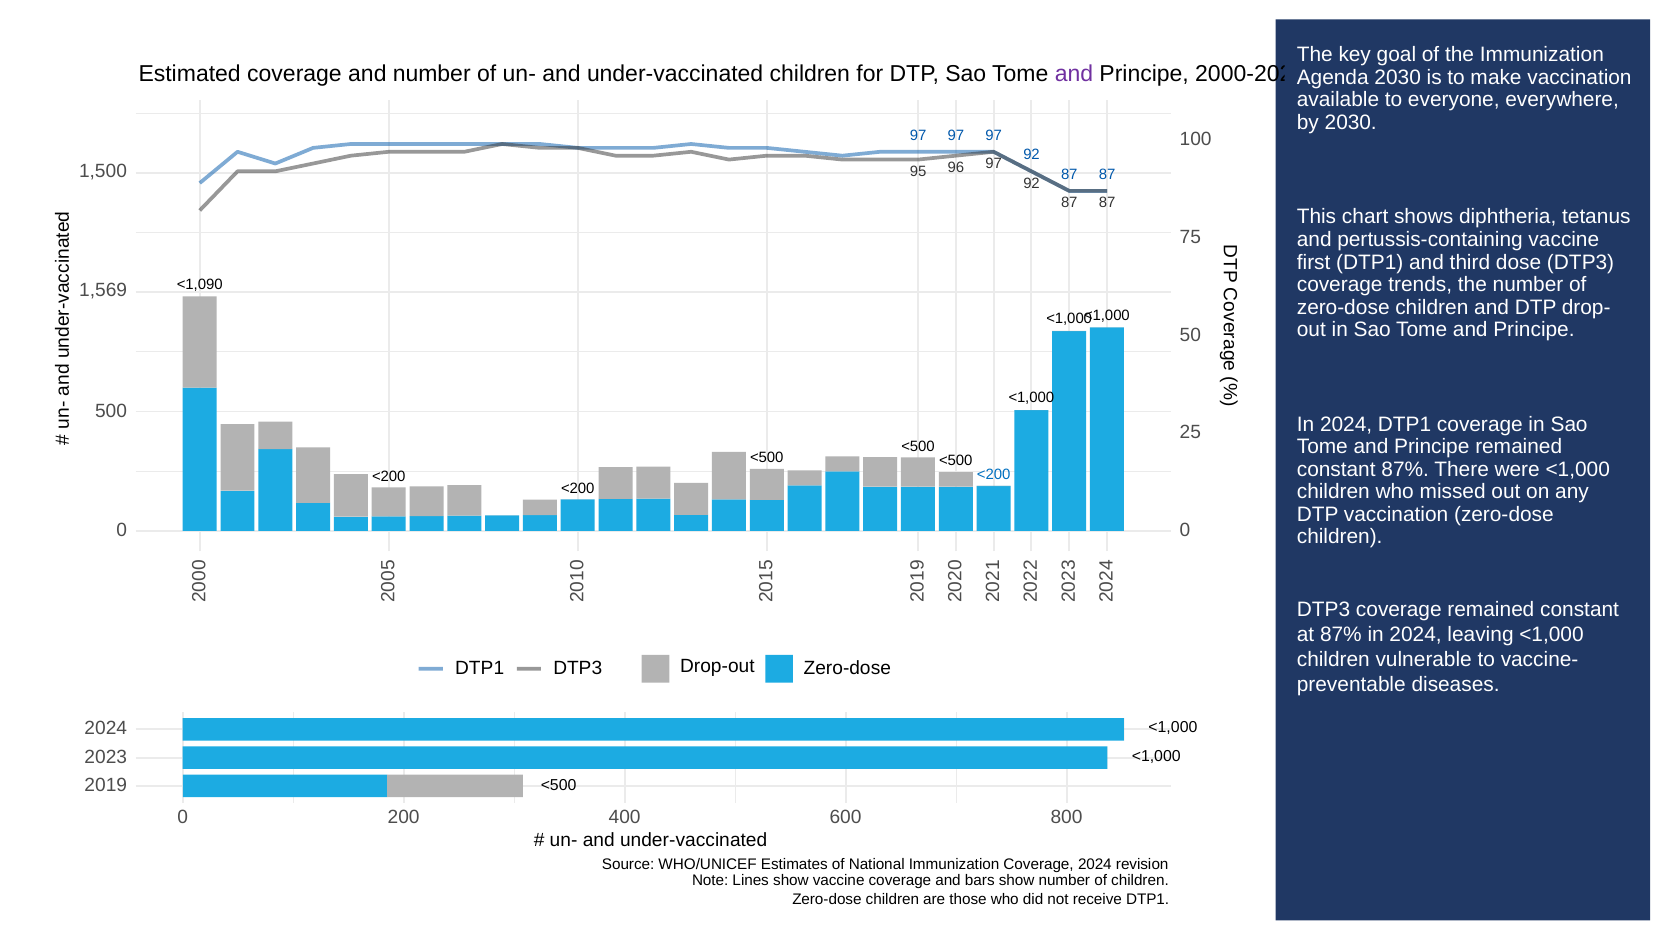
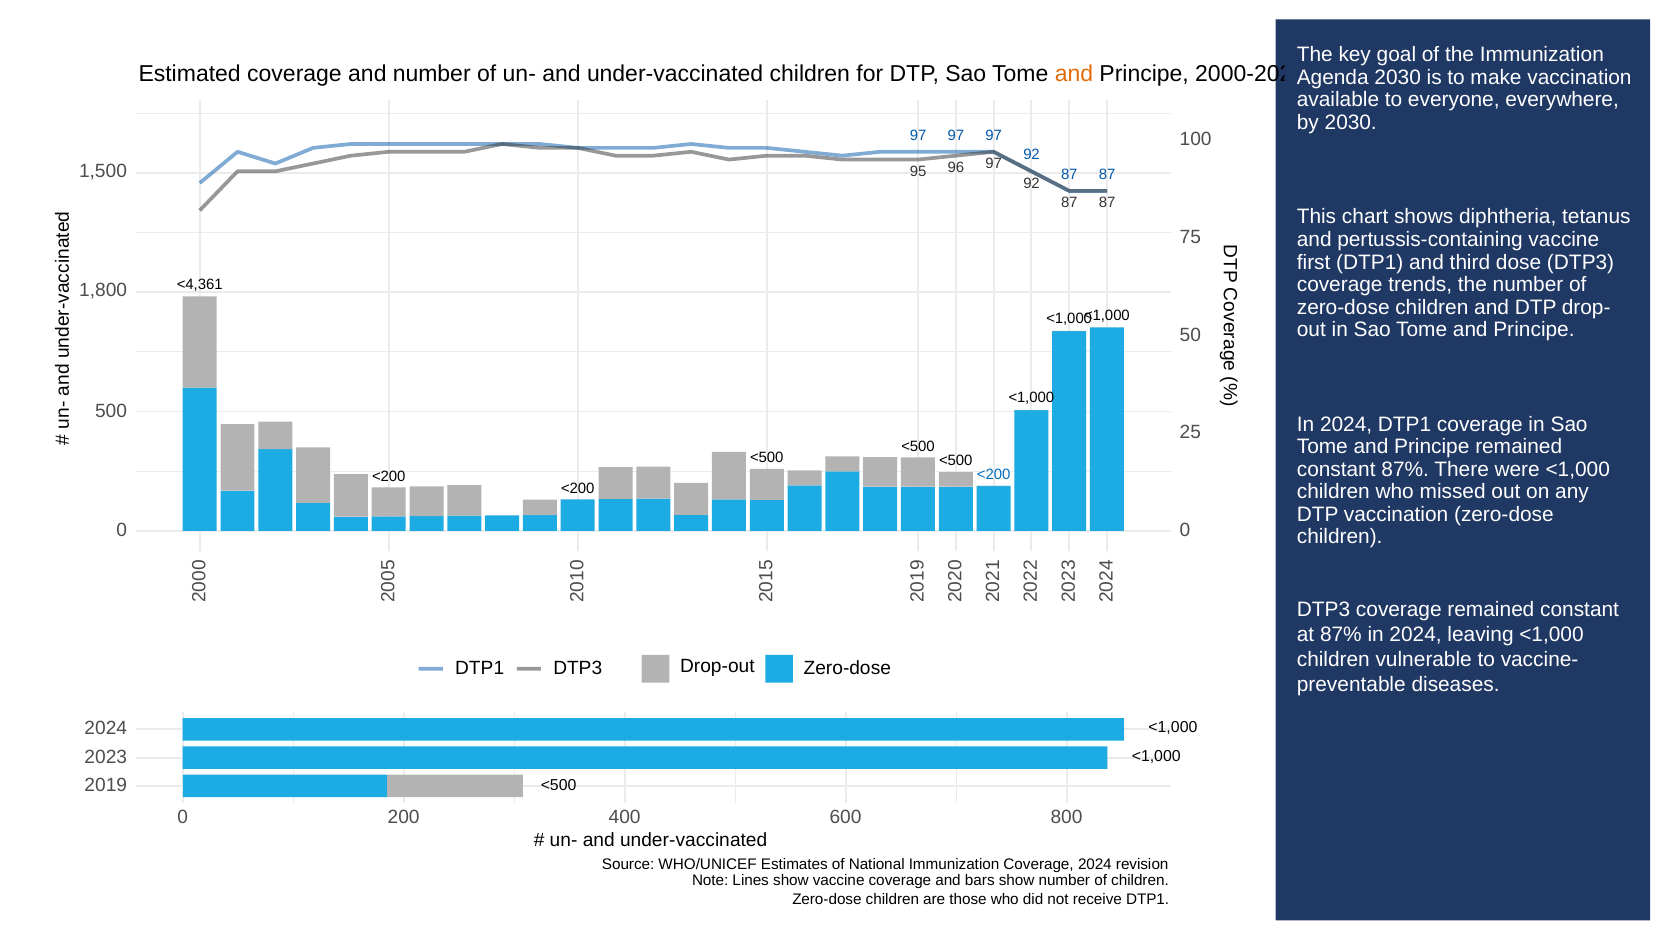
and at (1074, 74) colour: purple -> orange
<1,090: <1,090 -> <4,361
1,569: 1,569 -> 1,800
